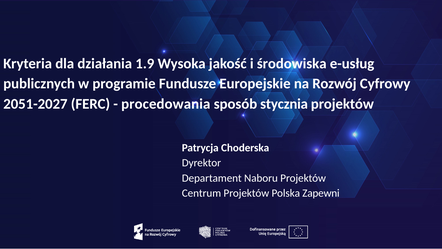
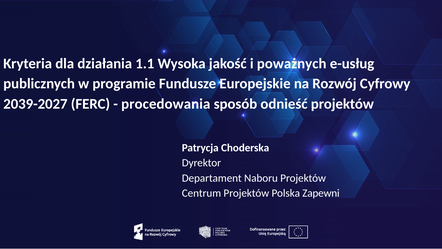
1.9: 1.9 -> 1.1
środowiska: środowiska -> poważnych
2051-2027: 2051-2027 -> 2039-2027
stycznia: stycznia -> odnieść
